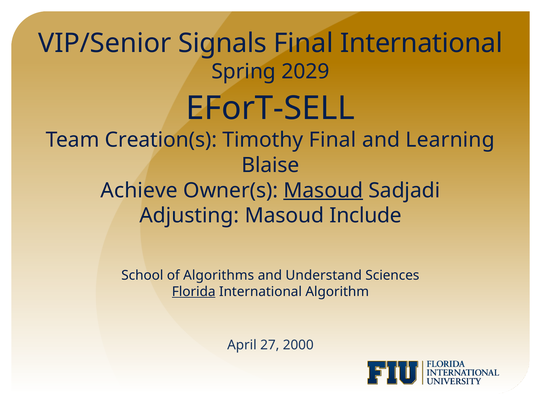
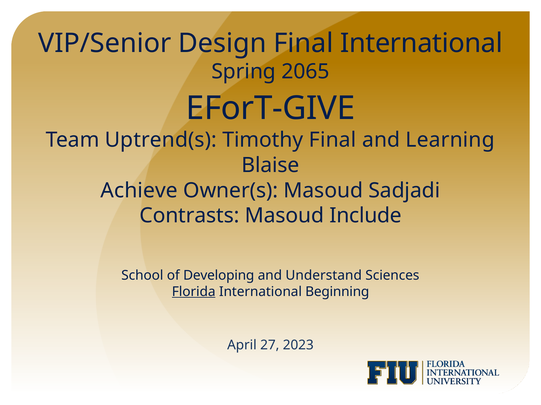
Signals: Signals -> Design
2029: 2029 -> 2065
EForT-SELL: EForT-SELL -> EForT-GIVE
Creation(s: Creation(s -> Uptrend(s
Masoud at (323, 191) underline: present -> none
Adjusting: Adjusting -> Contrasts
Algorithms: Algorithms -> Developing
Algorithm: Algorithm -> Beginning
2000: 2000 -> 2023
